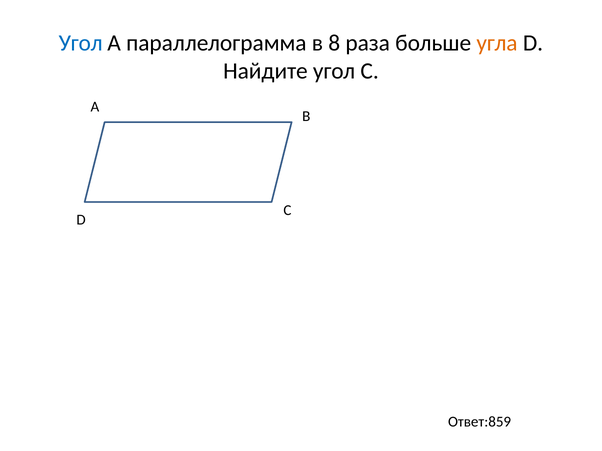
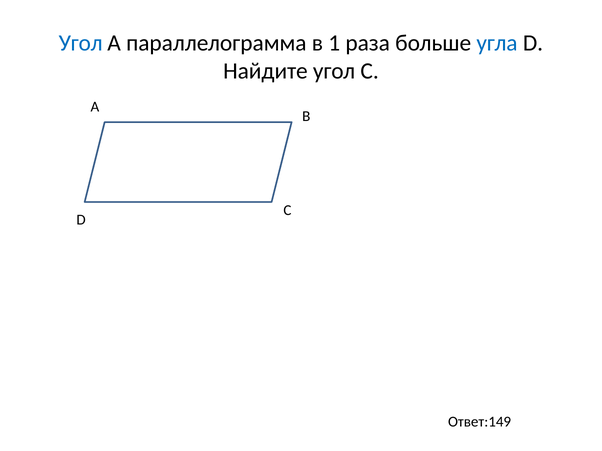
8: 8 -> 1
угла colour: orange -> blue
Ответ:859: Ответ:859 -> Ответ:149
